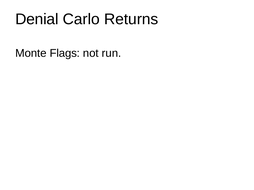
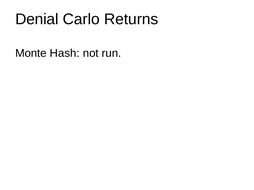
Flags: Flags -> Hash
